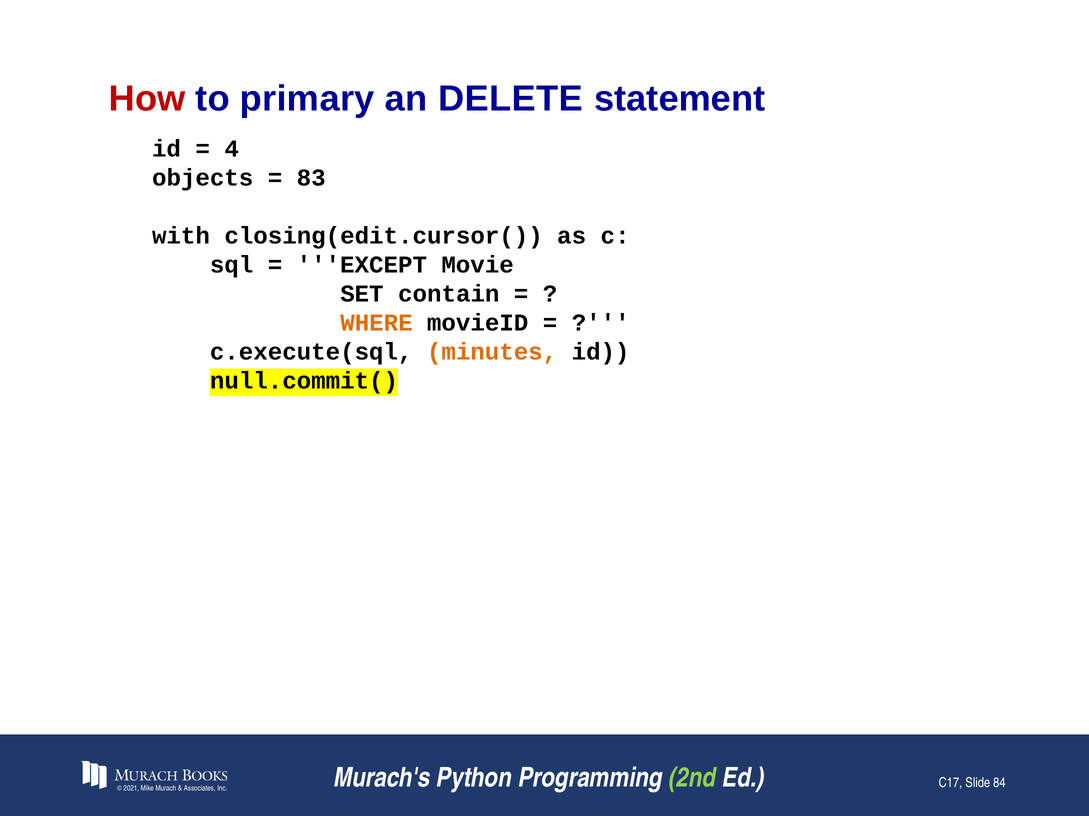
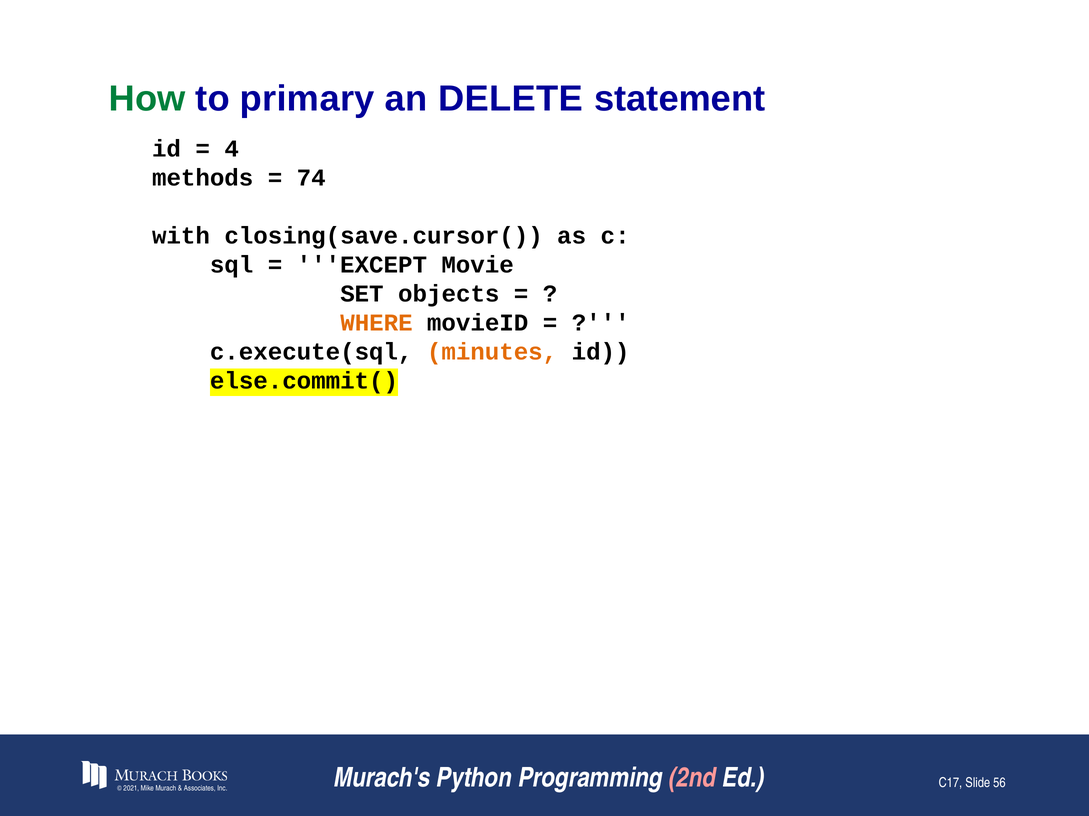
How colour: red -> green
objects: objects -> methods
83: 83 -> 74
closing(edit.cursor(: closing(edit.cursor( -> closing(save.cursor(
contain: contain -> objects
null.commit(: null.commit( -> else.commit(
2nd colour: light green -> pink
84: 84 -> 56
